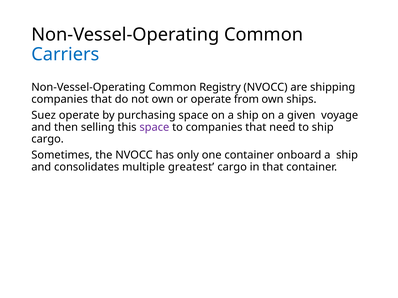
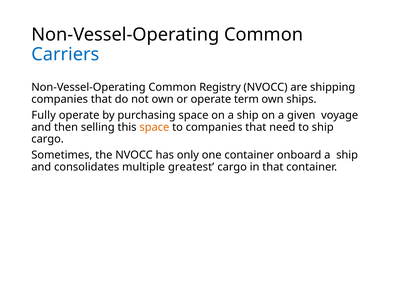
from: from -> term
Suez: Suez -> Fully
space at (154, 127) colour: purple -> orange
